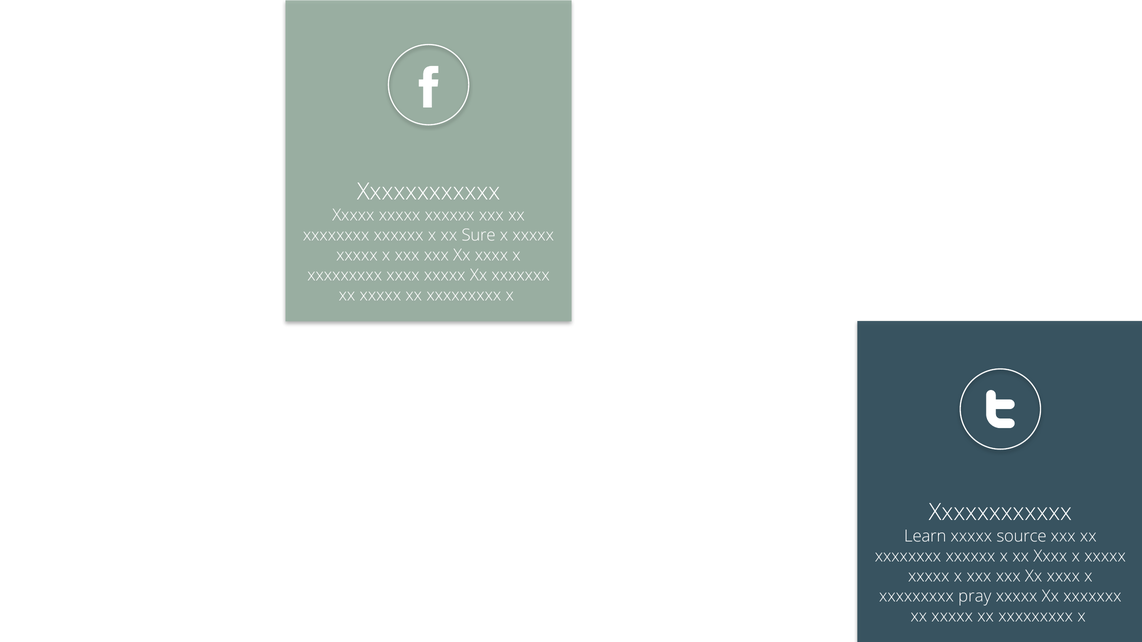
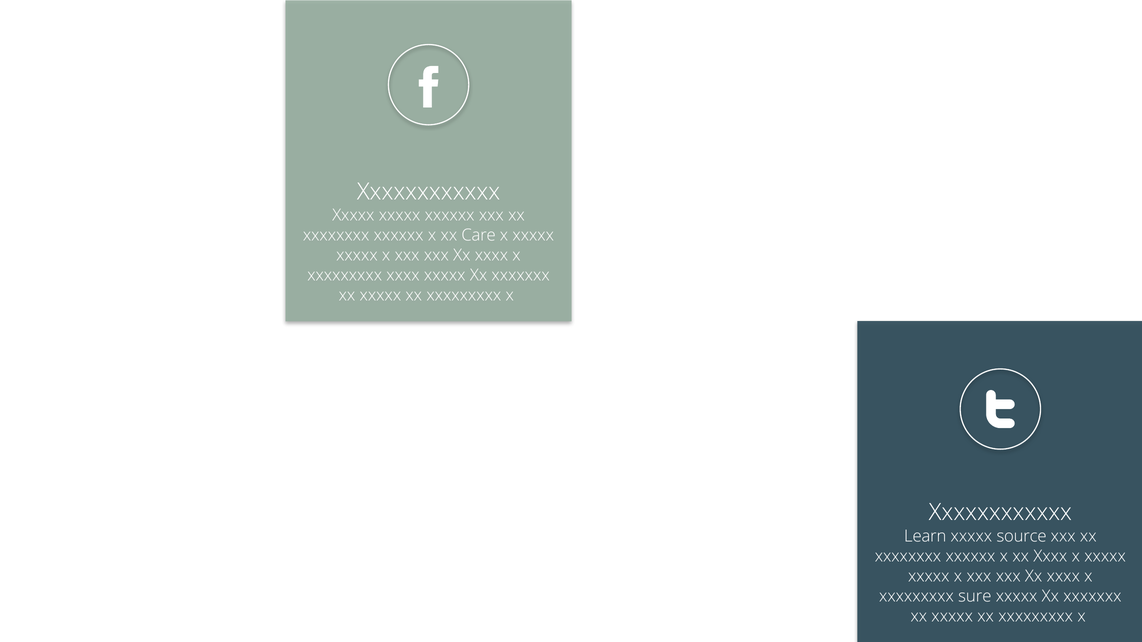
Sure: Sure -> Care
pray: pray -> sure
